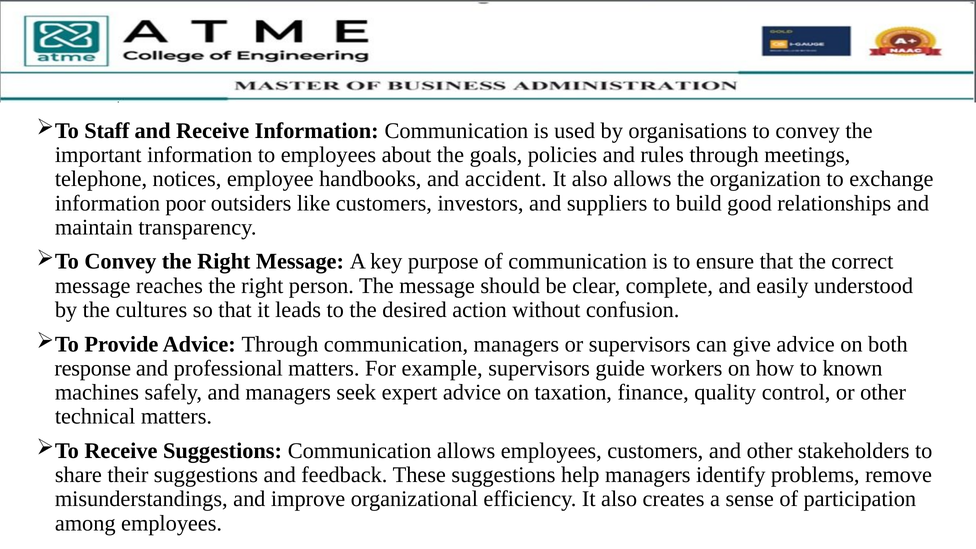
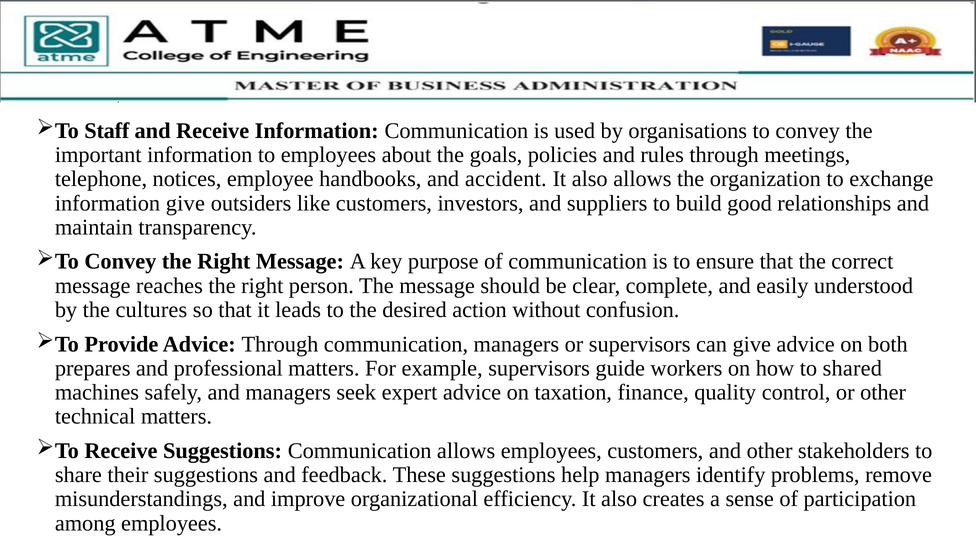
information poor: poor -> give
response: response -> prepares
known: known -> shared
